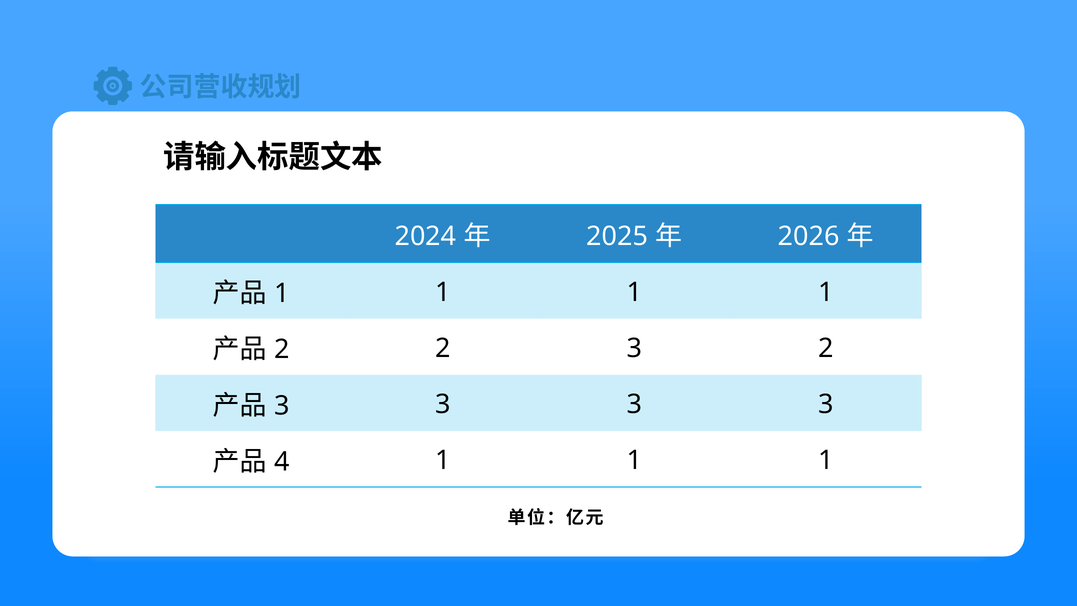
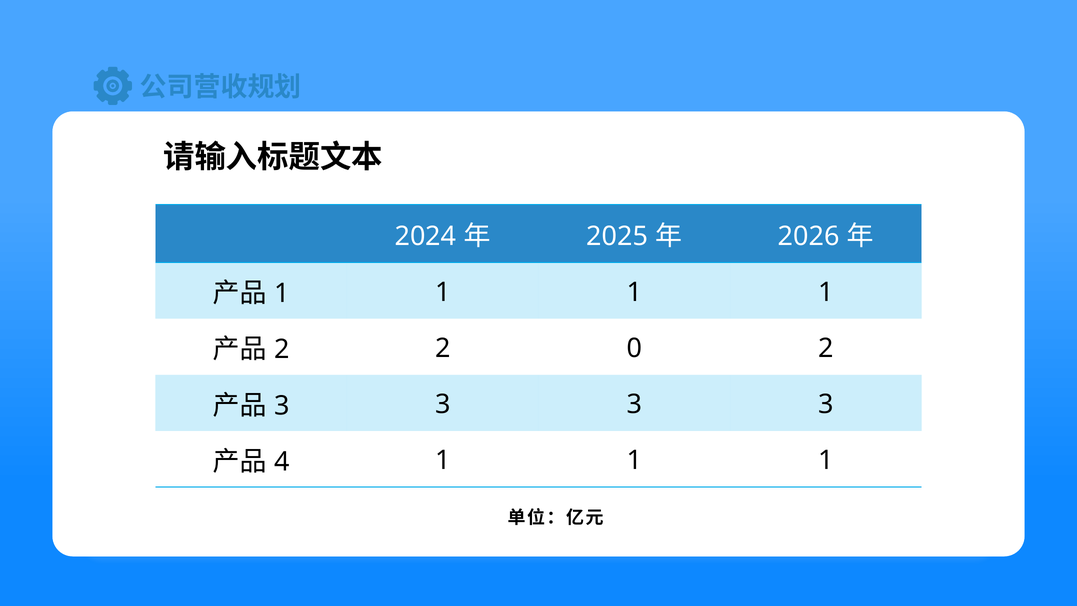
3 at (634, 348): 3 -> 0
